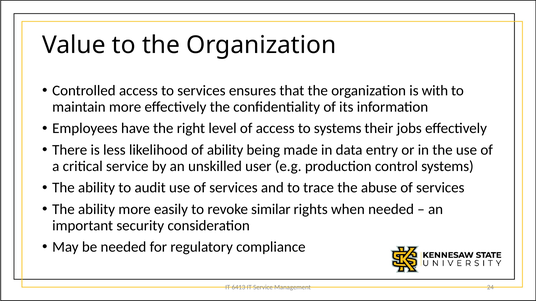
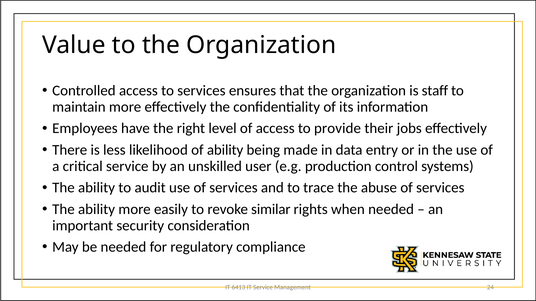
with: with -> staff
to systems: systems -> provide
